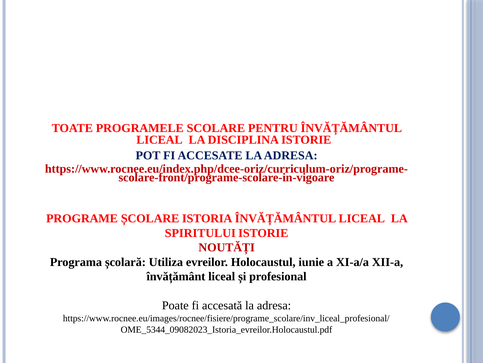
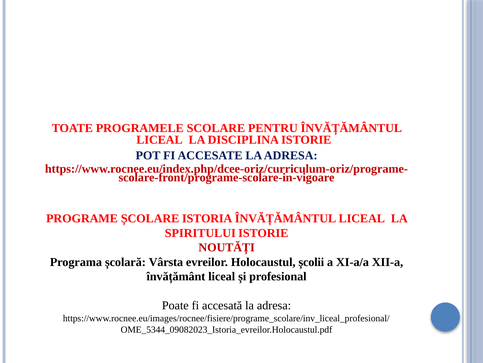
Utiliza: Utiliza -> Vârsta
iunie: iunie -> școlii
